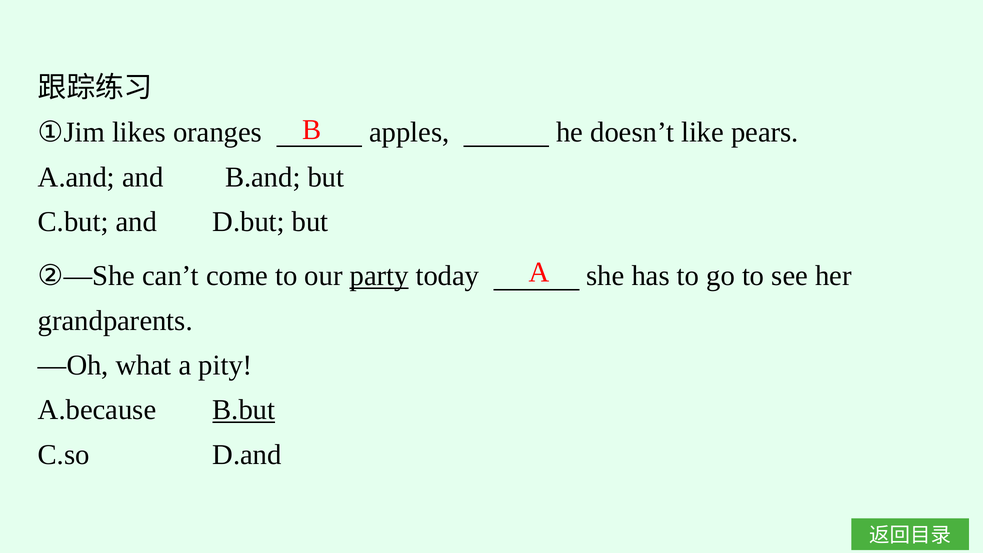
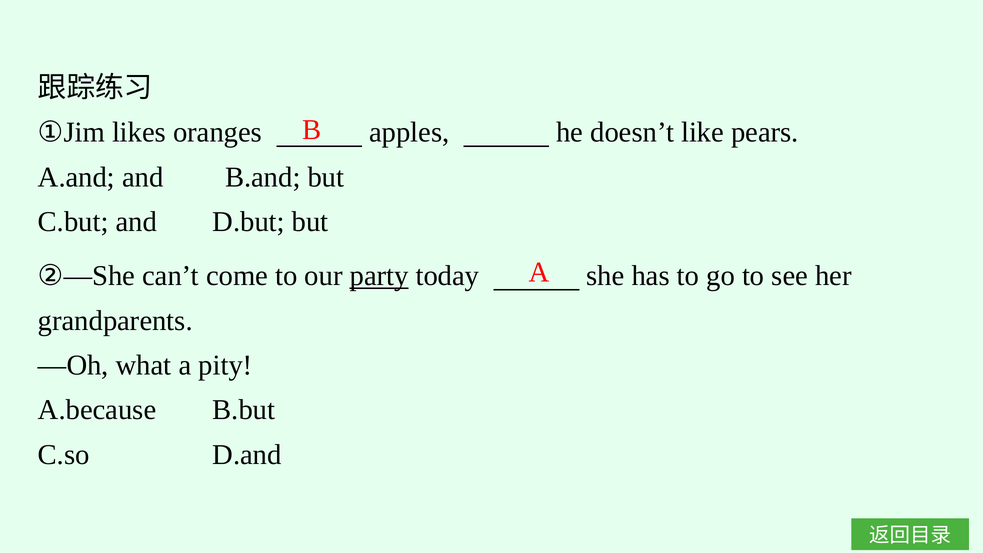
B.but underline: present -> none
